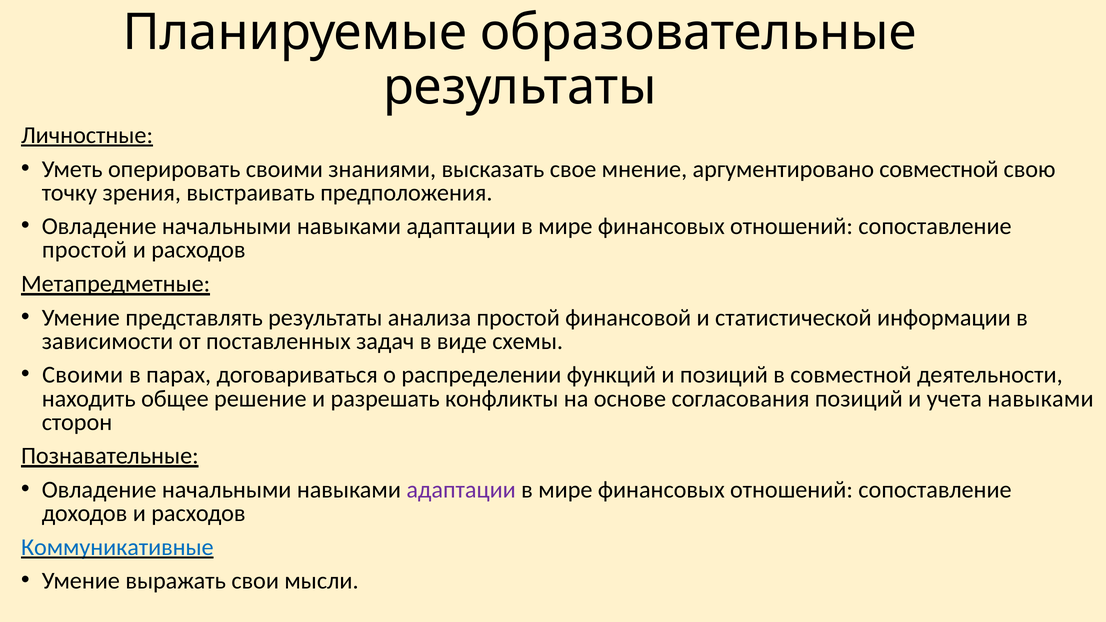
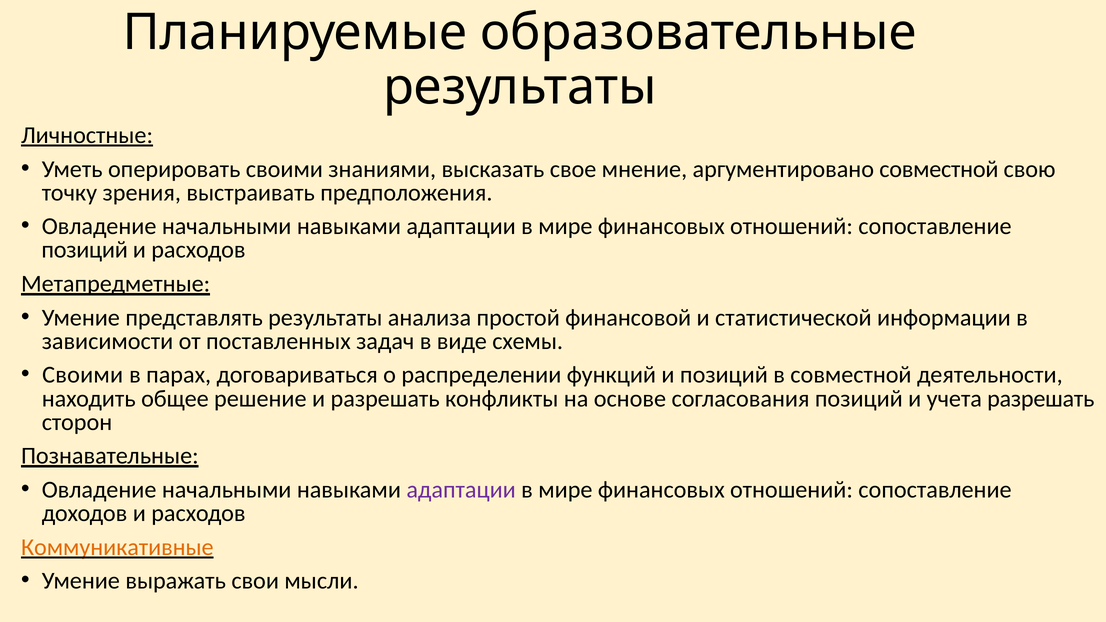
простой at (84, 250): простой -> позиций
учета навыками: навыками -> разрешать
Коммуникативные colour: blue -> orange
